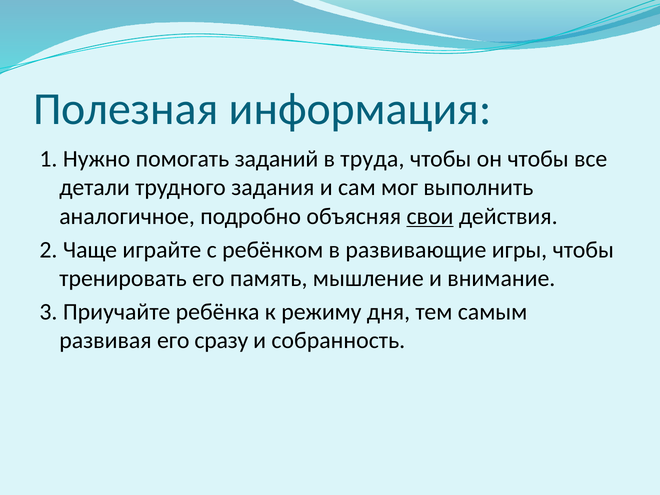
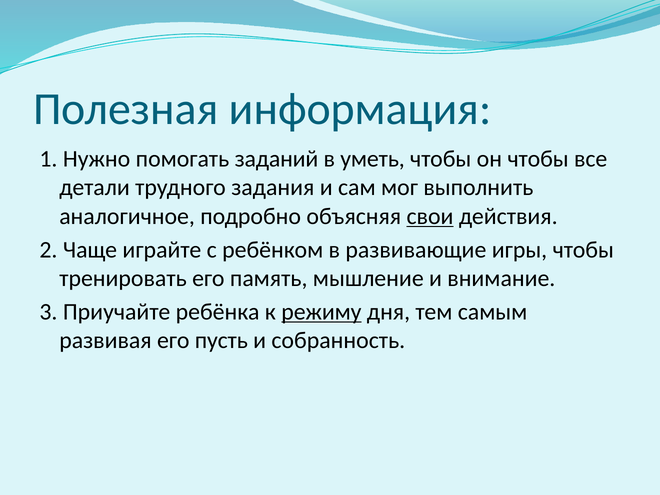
труда: труда -> уметь
режиму underline: none -> present
сразу: сразу -> пусть
